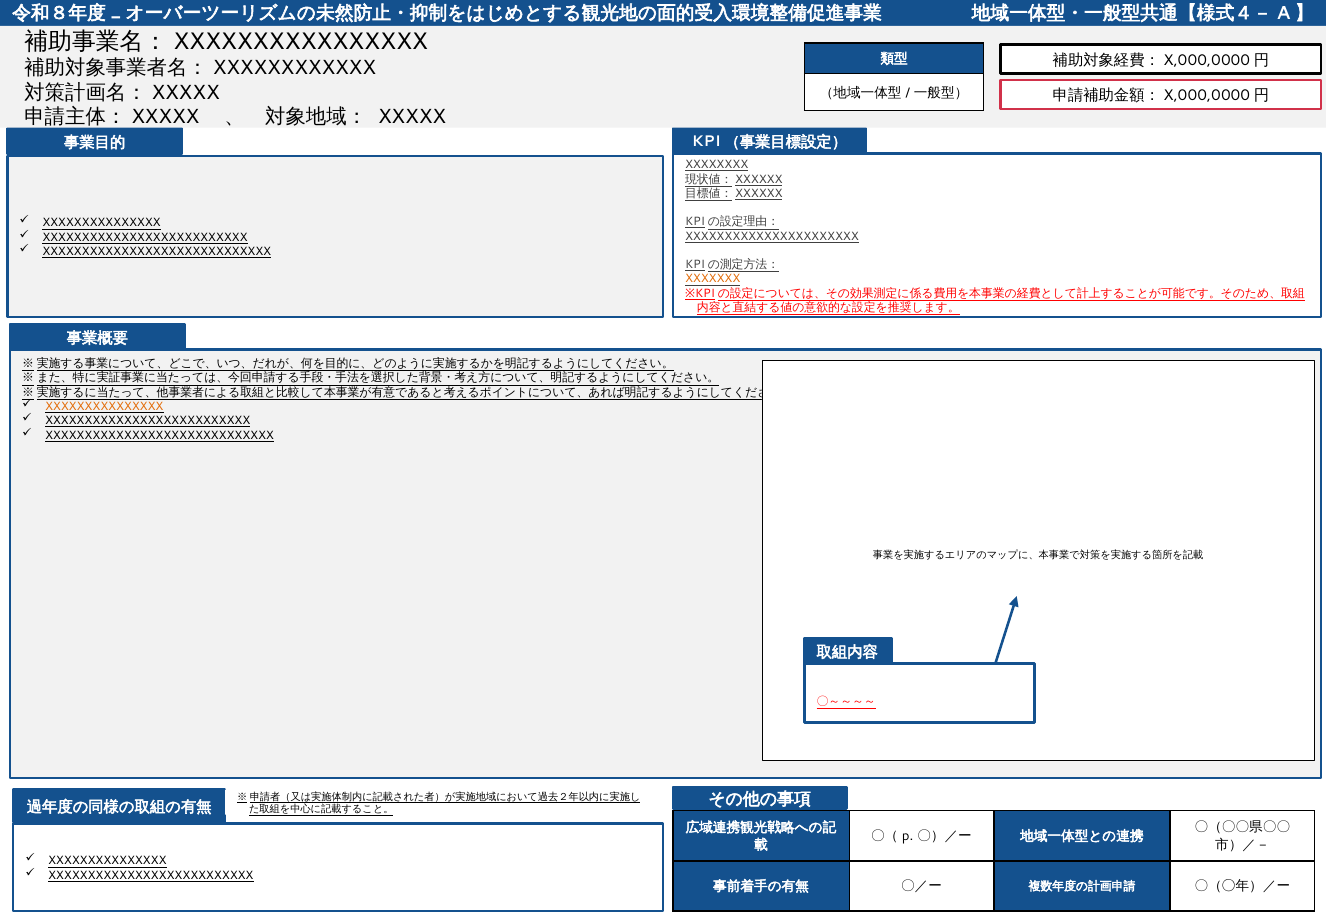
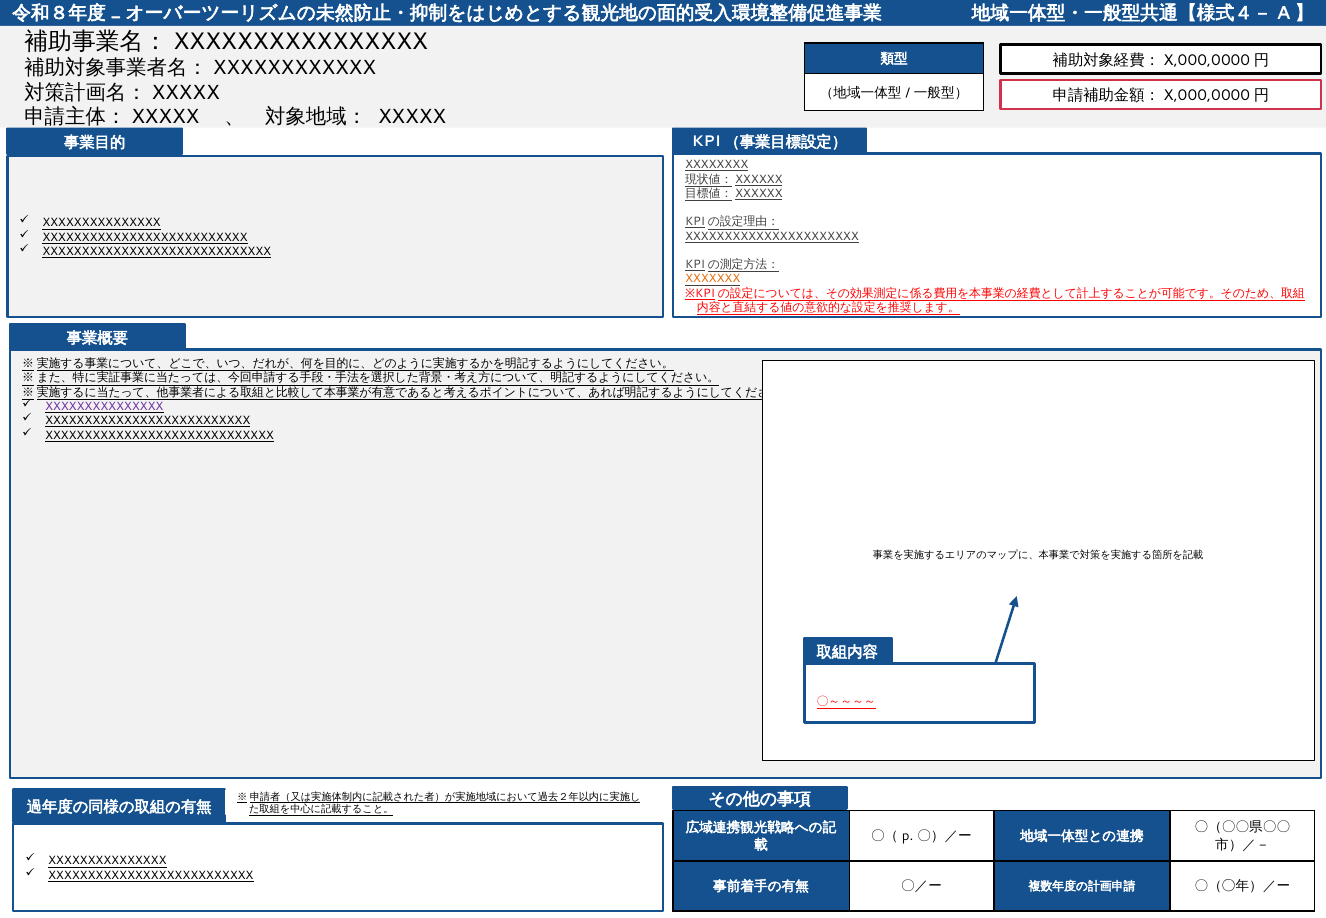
XXXXXXXXXXXXXXX at (104, 407) colour: orange -> purple
